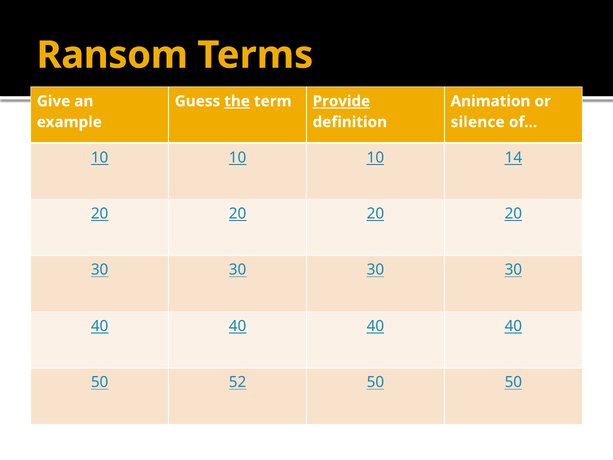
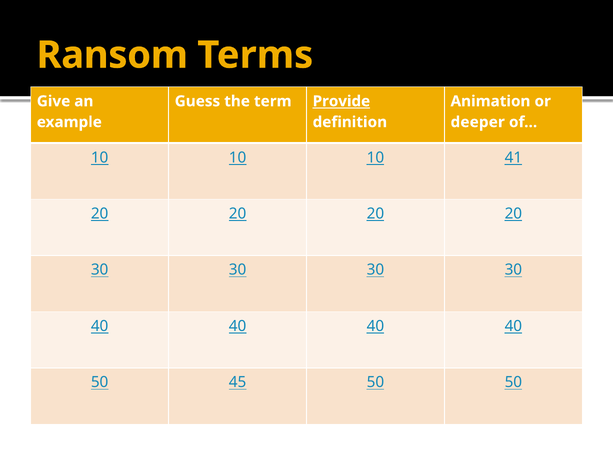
the underline: present -> none
silence: silence -> deeper
14: 14 -> 41
52: 52 -> 45
